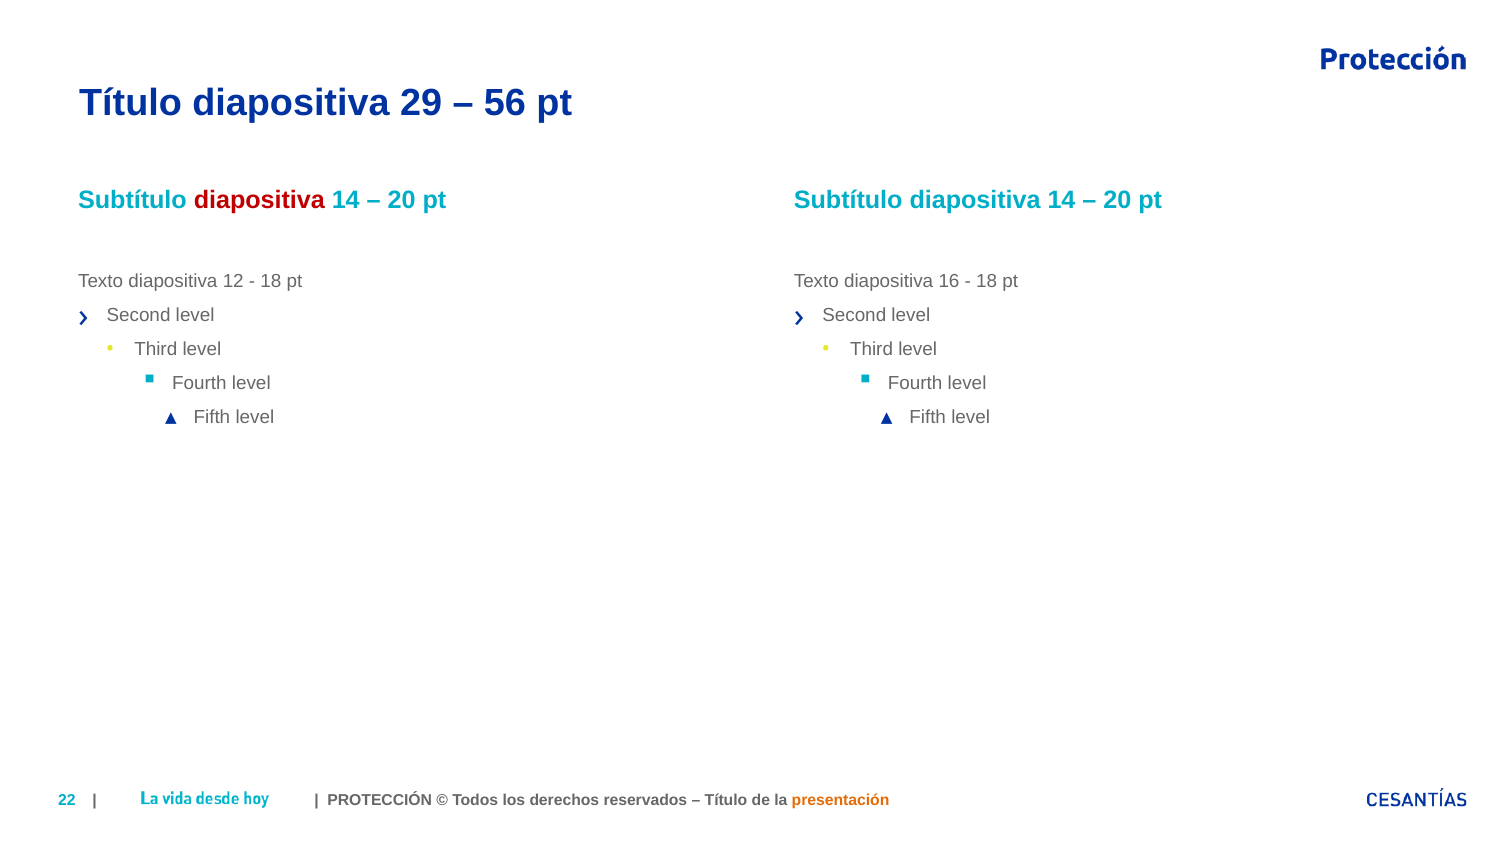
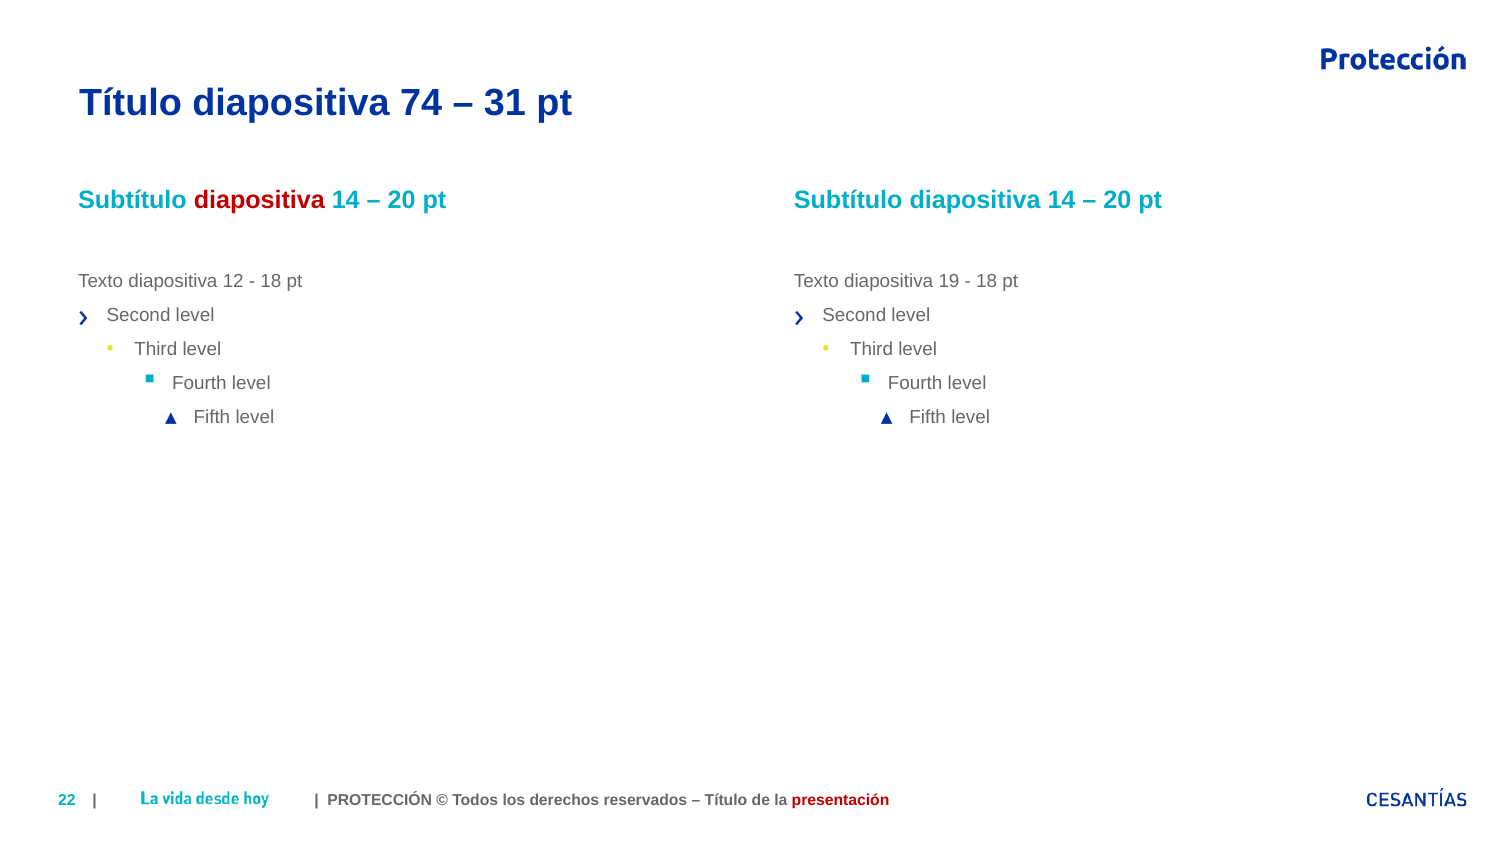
29: 29 -> 74
56: 56 -> 31
16: 16 -> 19
presentación colour: orange -> red
